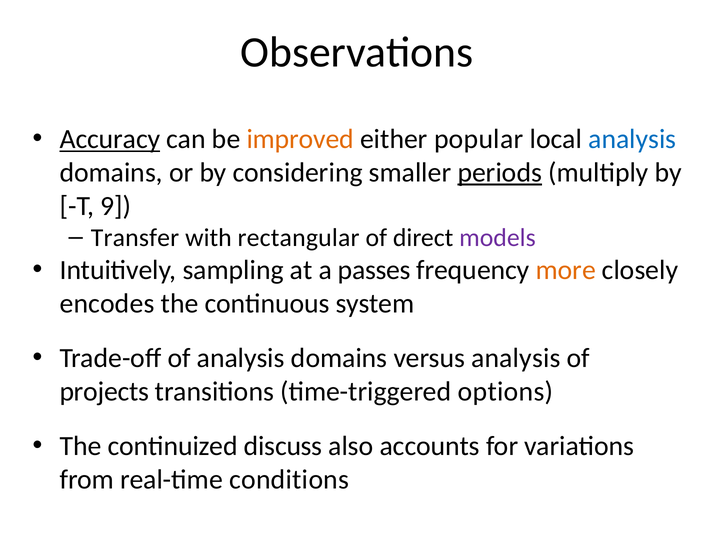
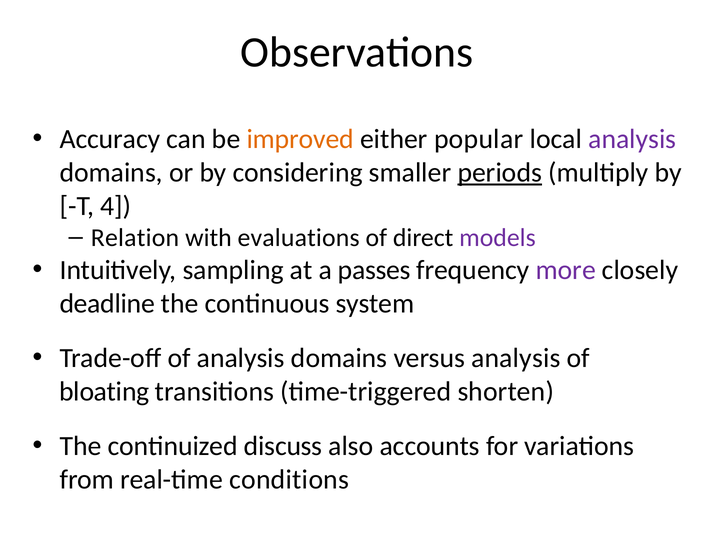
Accuracy underline: present -> none
analysis at (632, 139) colour: blue -> purple
9: 9 -> 4
Transfer: Transfer -> Relation
rectangular: rectangular -> evaluations
more colour: orange -> purple
encodes: encodes -> deadline
projects: projects -> bloating
options: options -> shorten
